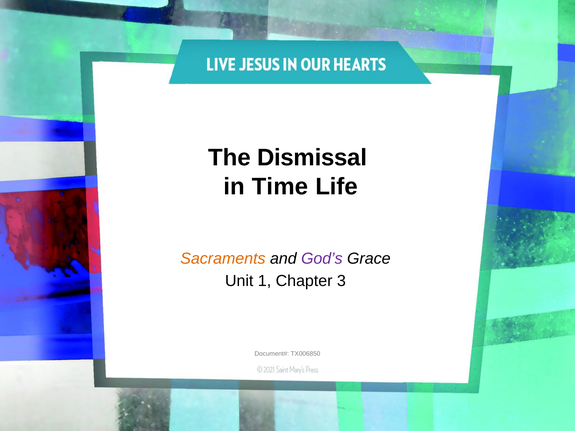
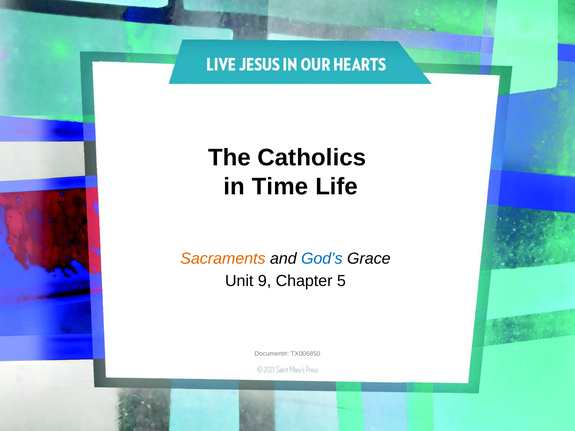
Dismissal: Dismissal -> Catholics
God’s colour: purple -> blue
1: 1 -> 9
3: 3 -> 5
